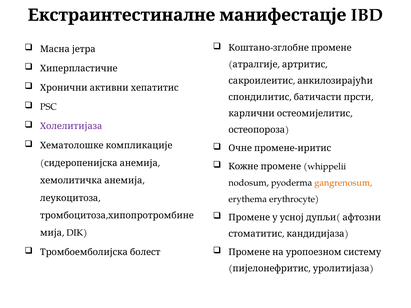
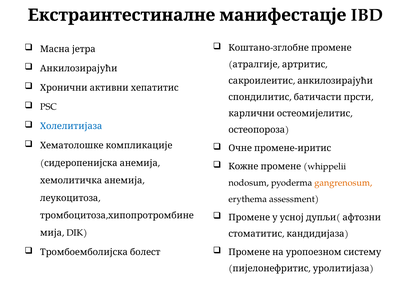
Хиперпластичне at (79, 68): Хиперпластичне -> Анкилозирајући
Холелитијаза colour: purple -> blue
erythrocyte: erythrocyte -> assessment
